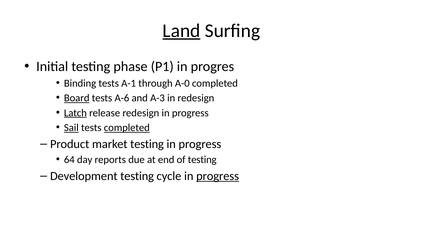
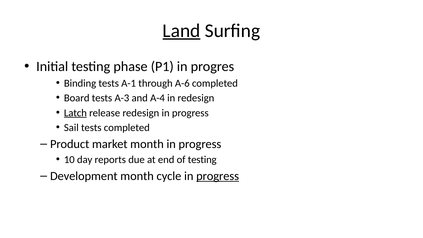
A-0: A-0 -> A-6
Board underline: present -> none
A-6: A-6 -> A-3
A-3: A-3 -> A-4
Sail underline: present -> none
completed at (127, 128) underline: present -> none
market testing: testing -> month
64: 64 -> 10
Development testing: testing -> month
